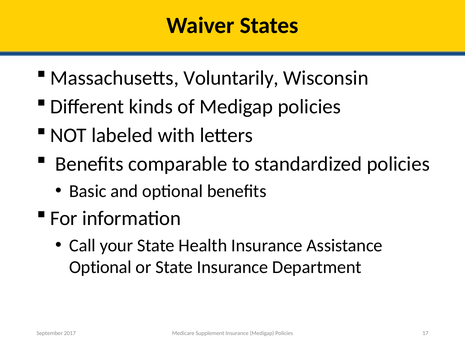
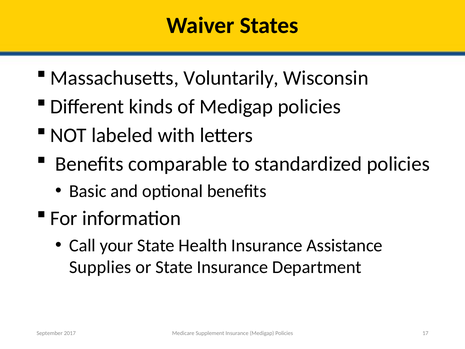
Optional at (100, 267): Optional -> Supplies
